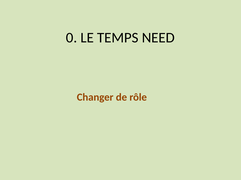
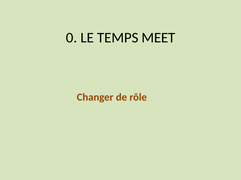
NEED: NEED -> MEET
